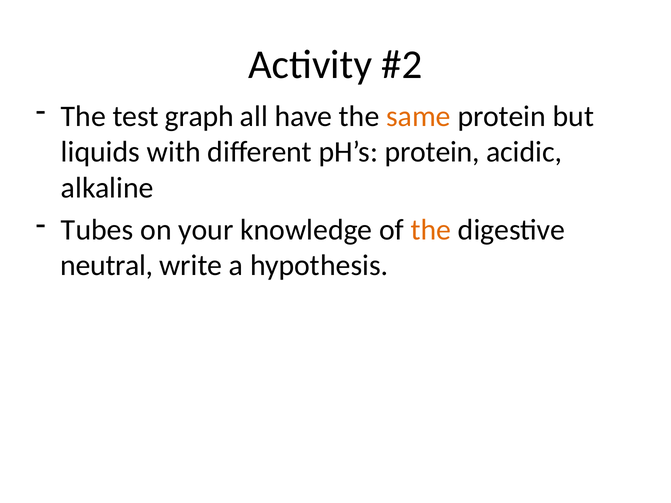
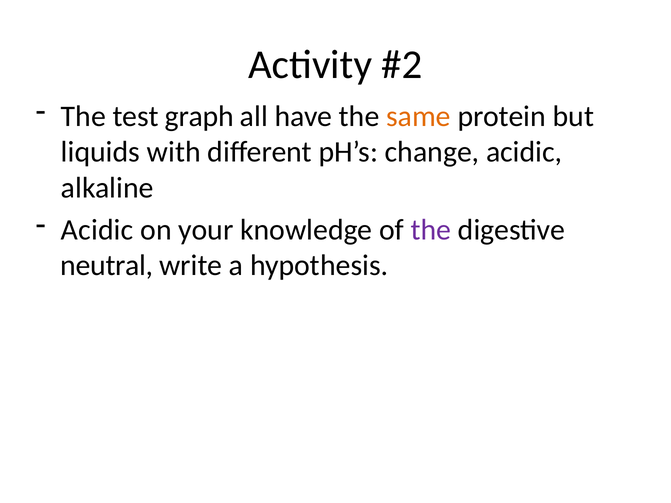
pH’s protein: protein -> change
Tubes at (97, 230): Tubes -> Acidic
the at (431, 230) colour: orange -> purple
